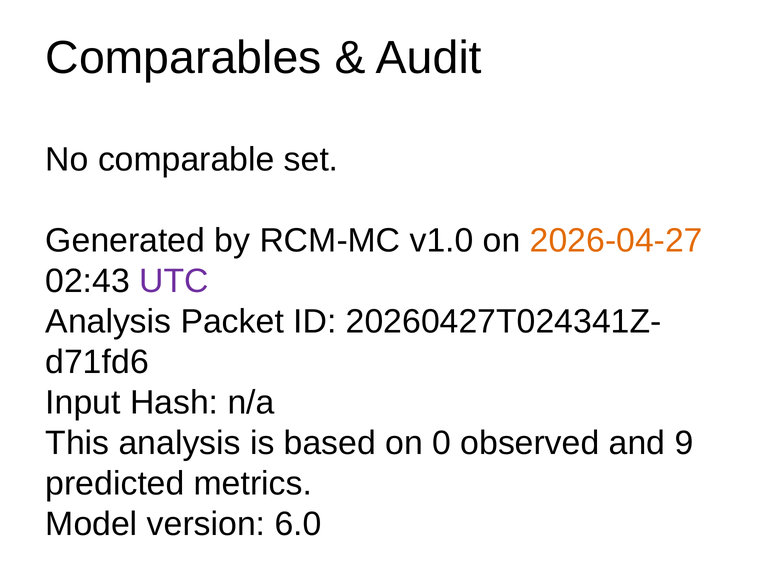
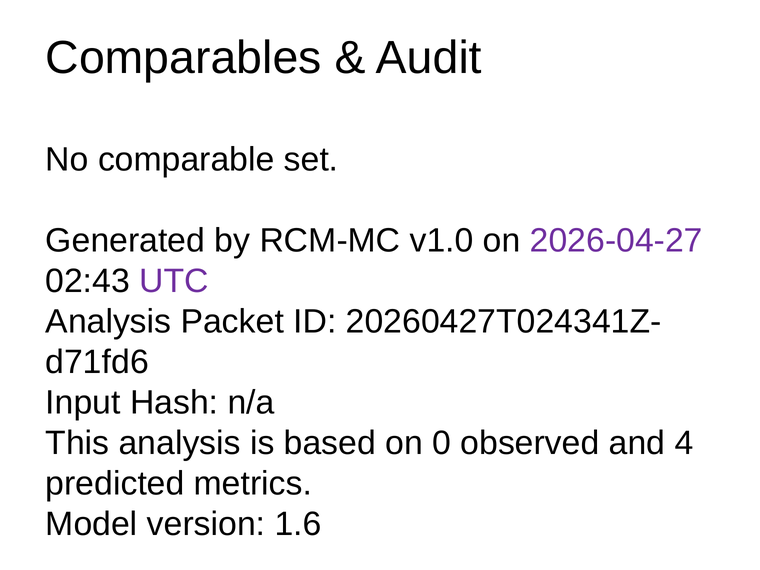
2026-04-27 colour: orange -> purple
9: 9 -> 4
6.0: 6.0 -> 1.6
